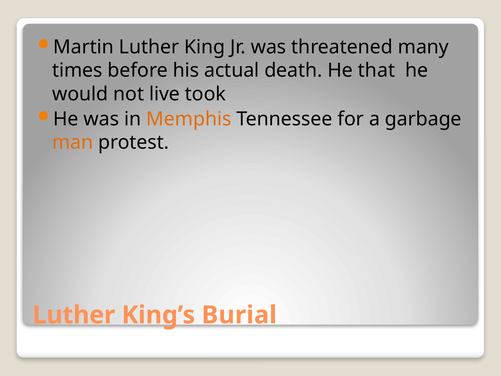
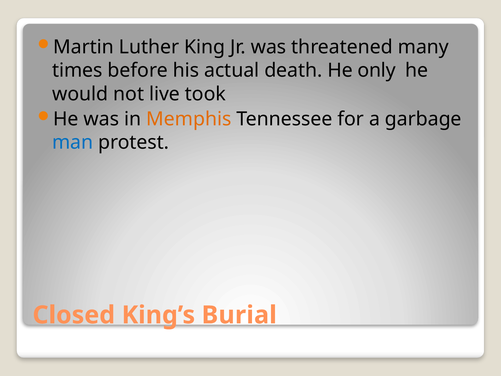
that: that -> only
man colour: orange -> blue
Luther at (74, 315): Luther -> Closed
